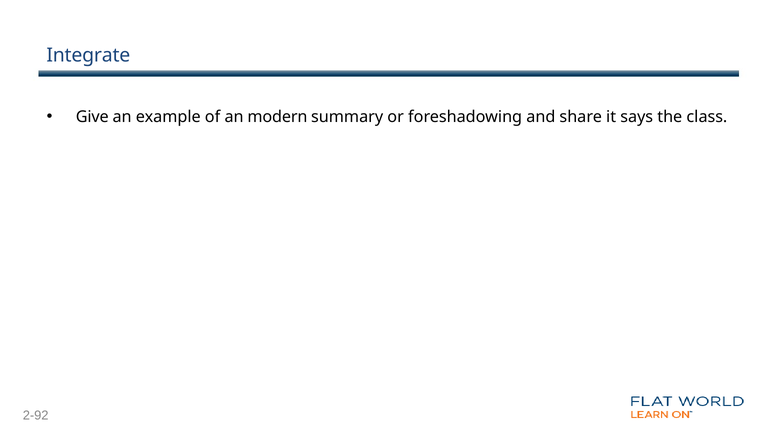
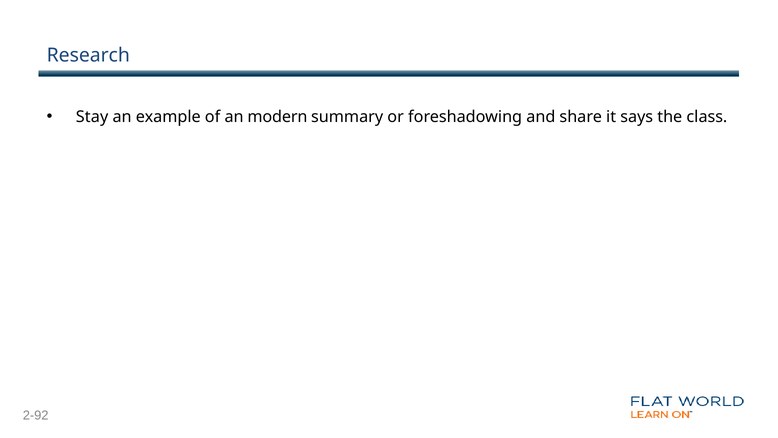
Integrate: Integrate -> Research
Give: Give -> Stay
